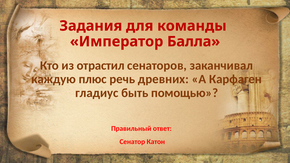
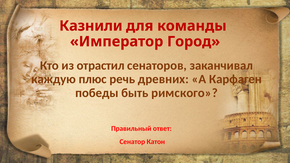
Задания: Задания -> Казнили
Балла: Балла -> Город
гладиус: гладиус -> победы
помощью: помощью -> римского
